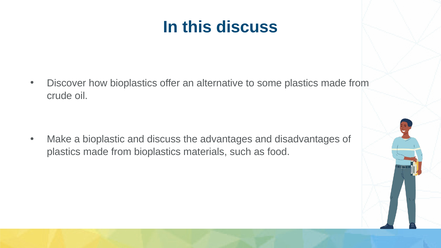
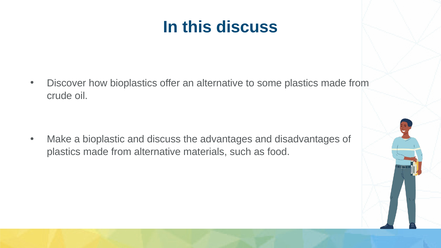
from bioplastics: bioplastics -> alternative
